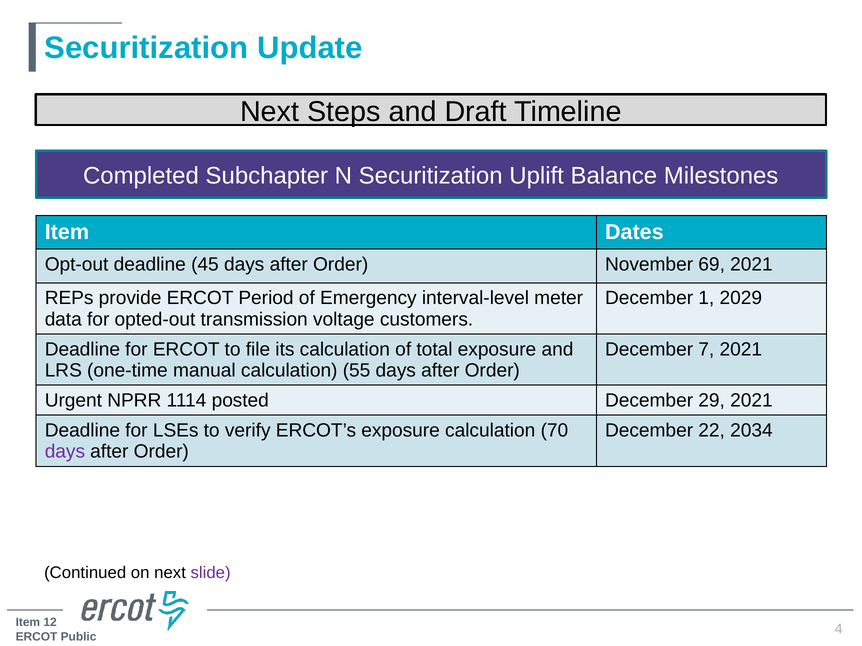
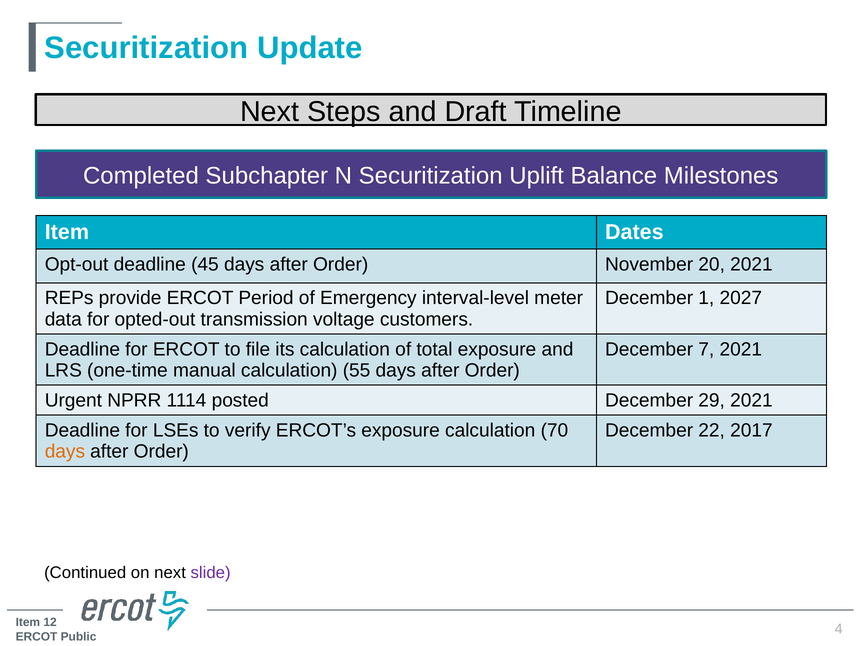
69: 69 -> 20
2029: 2029 -> 2027
2034: 2034 -> 2017
days at (65, 452) colour: purple -> orange
